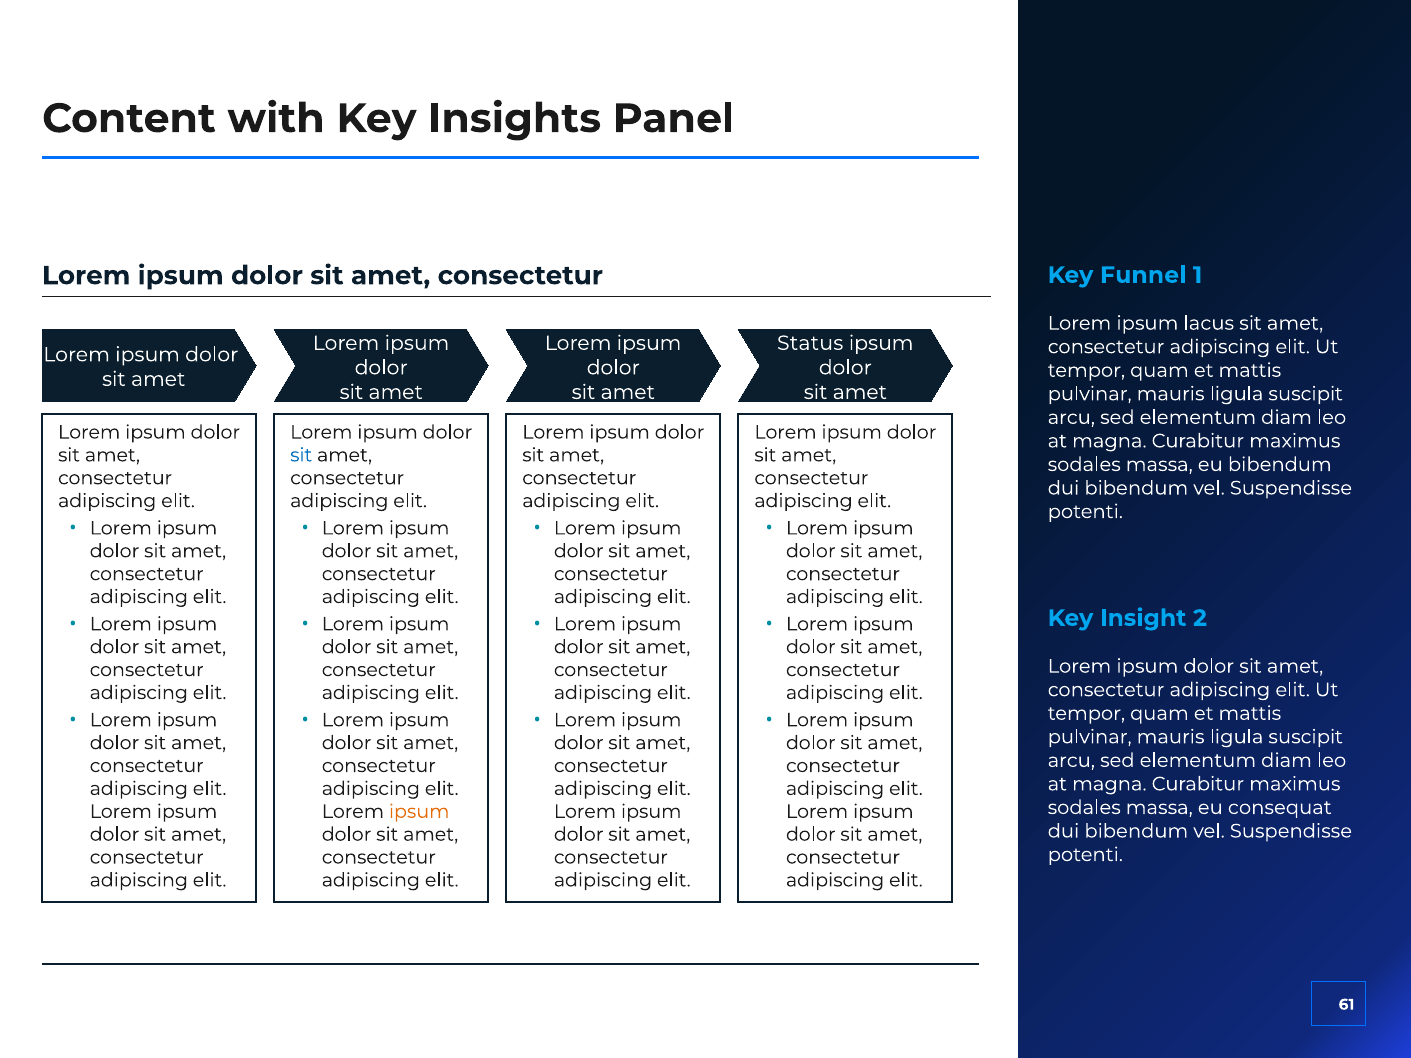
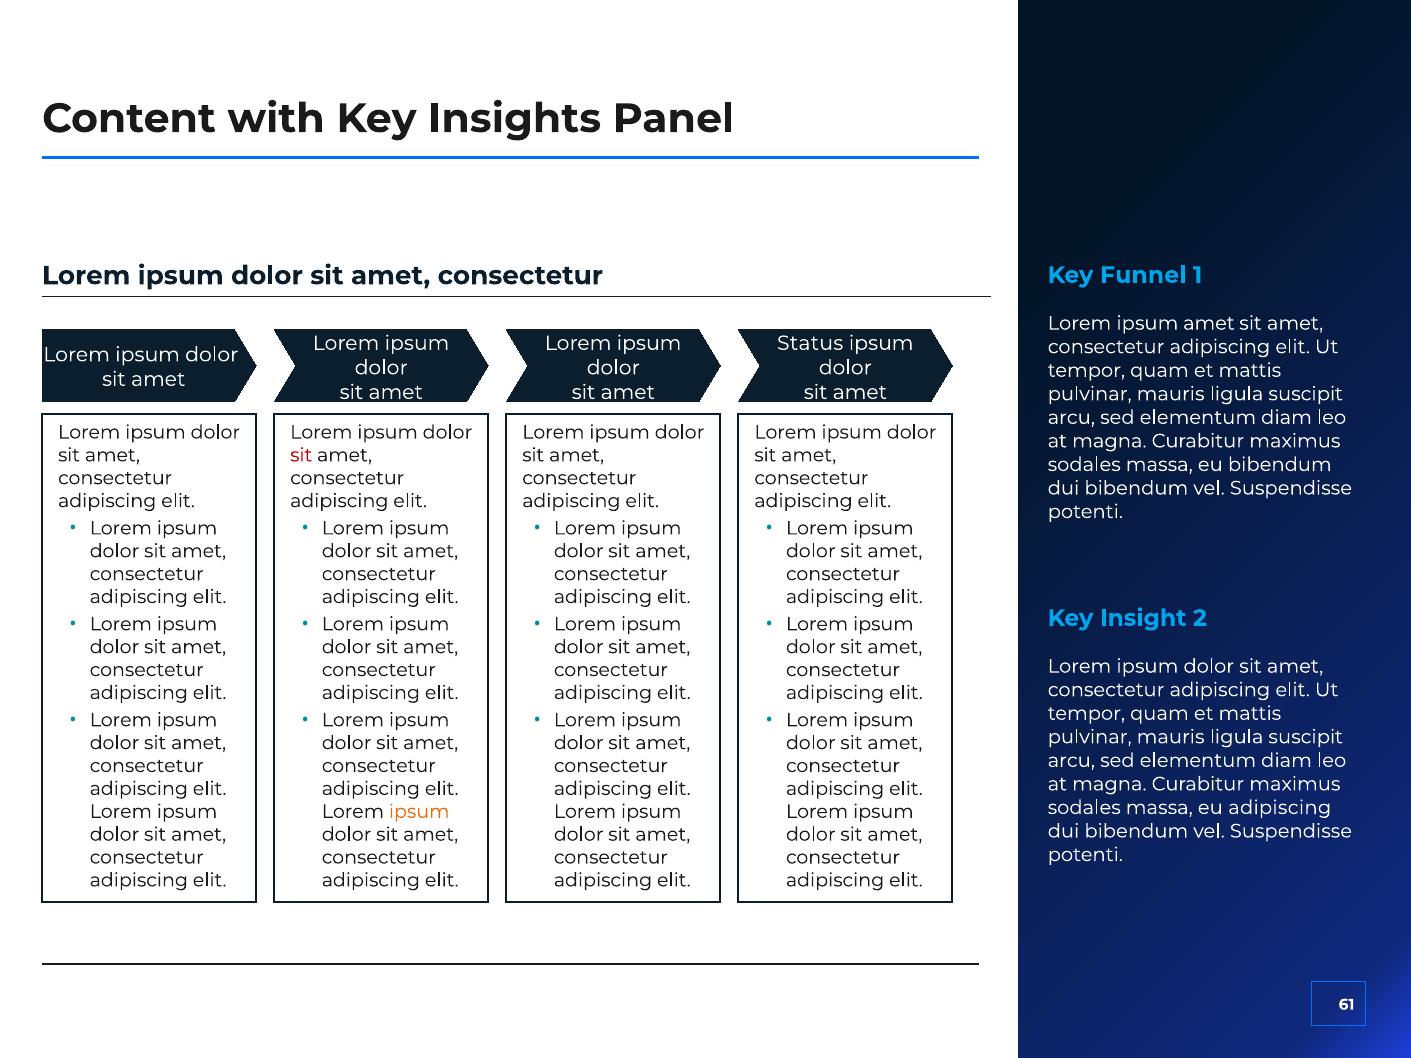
ipsum lacus: lacus -> amet
sit at (301, 455) colour: blue -> red
eu consequat: consequat -> adipiscing
